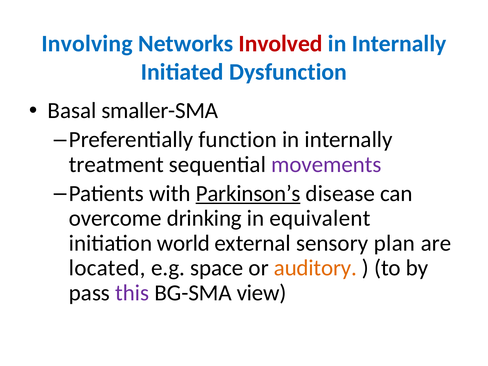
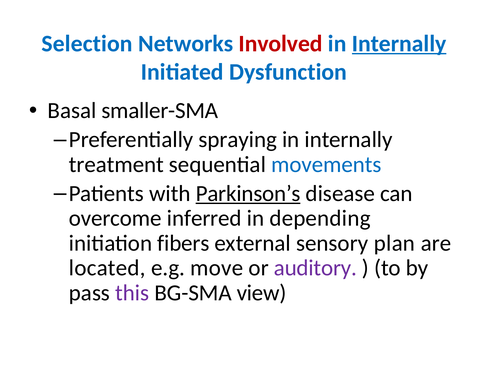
Involving: Involving -> Selection
Internally at (399, 44) underline: none -> present
function: function -> spraying
movements colour: purple -> blue
drinking: drinking -> inferred
equivalent: equivalent -> depending
world: world -> fibers
space: space -> move
auditory colour: orange -> purple
